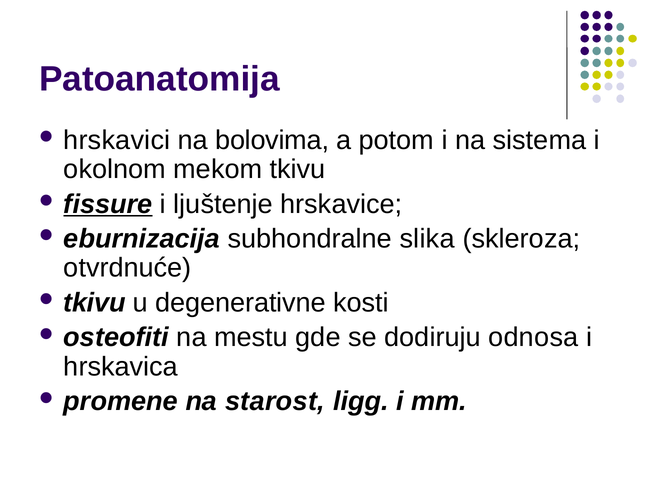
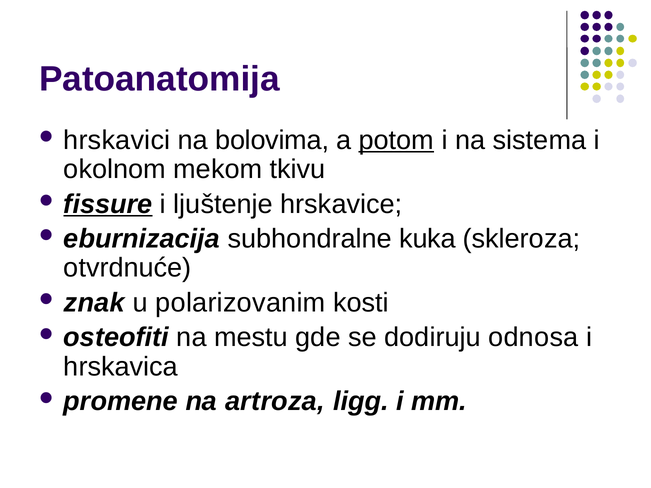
potom underline: none -> present
slika: slika -> kuka
tkivu at (94, 303): tkivu -> znak
degenerativne: degenerativne -> polarizovanim
starost: starost -> artroza
